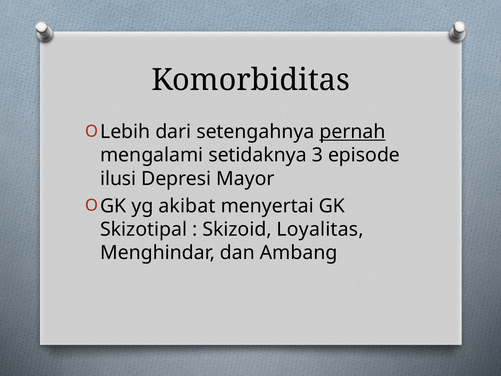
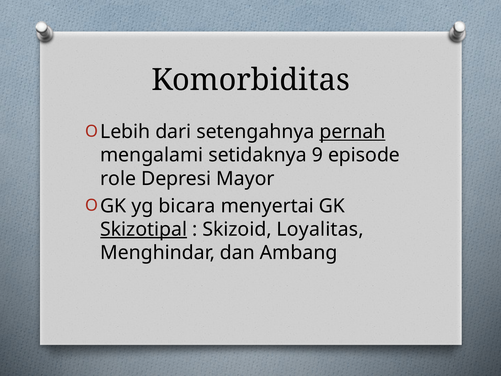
3: 3 -> 9
ilusi: ilusi -> role
akibat: akibat -> bicara
Skizotipal underline: none -> present
